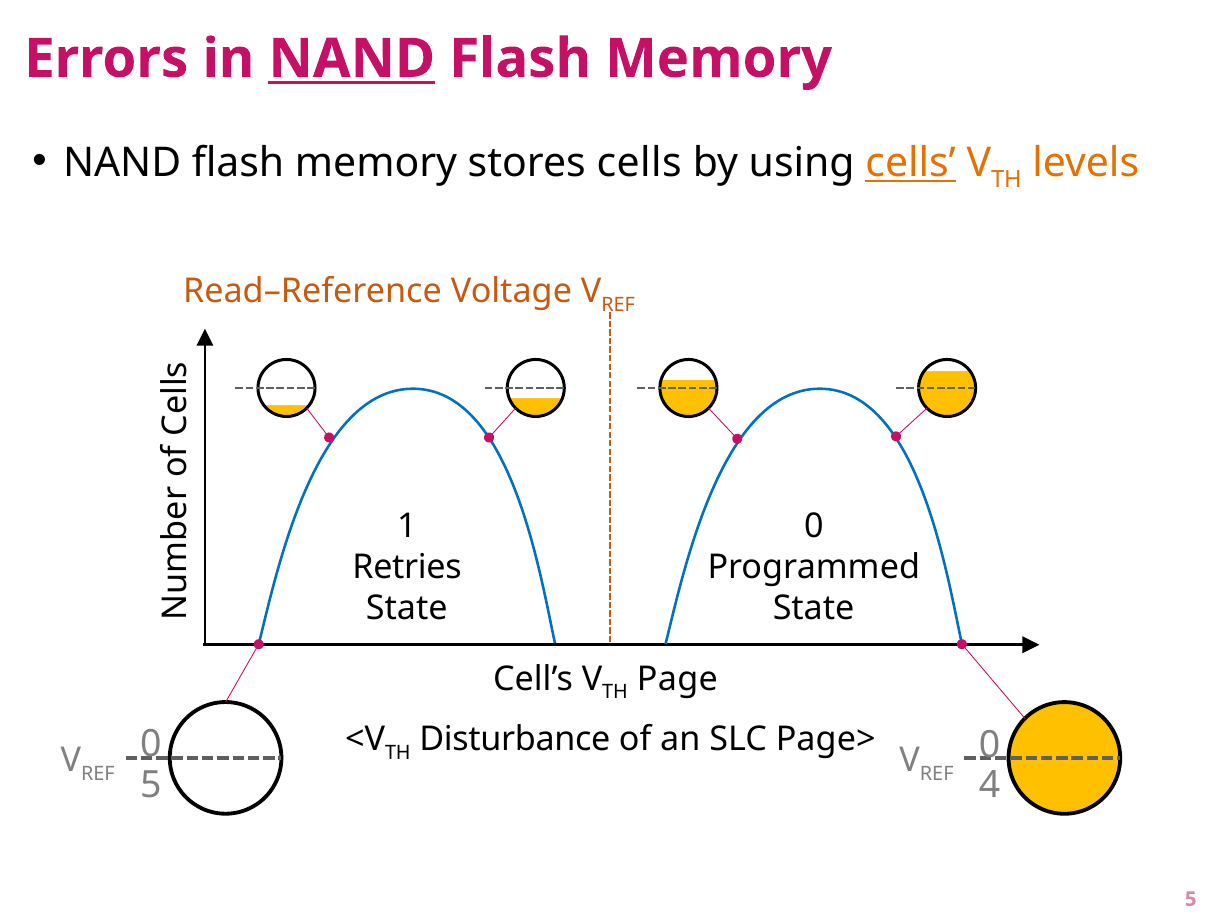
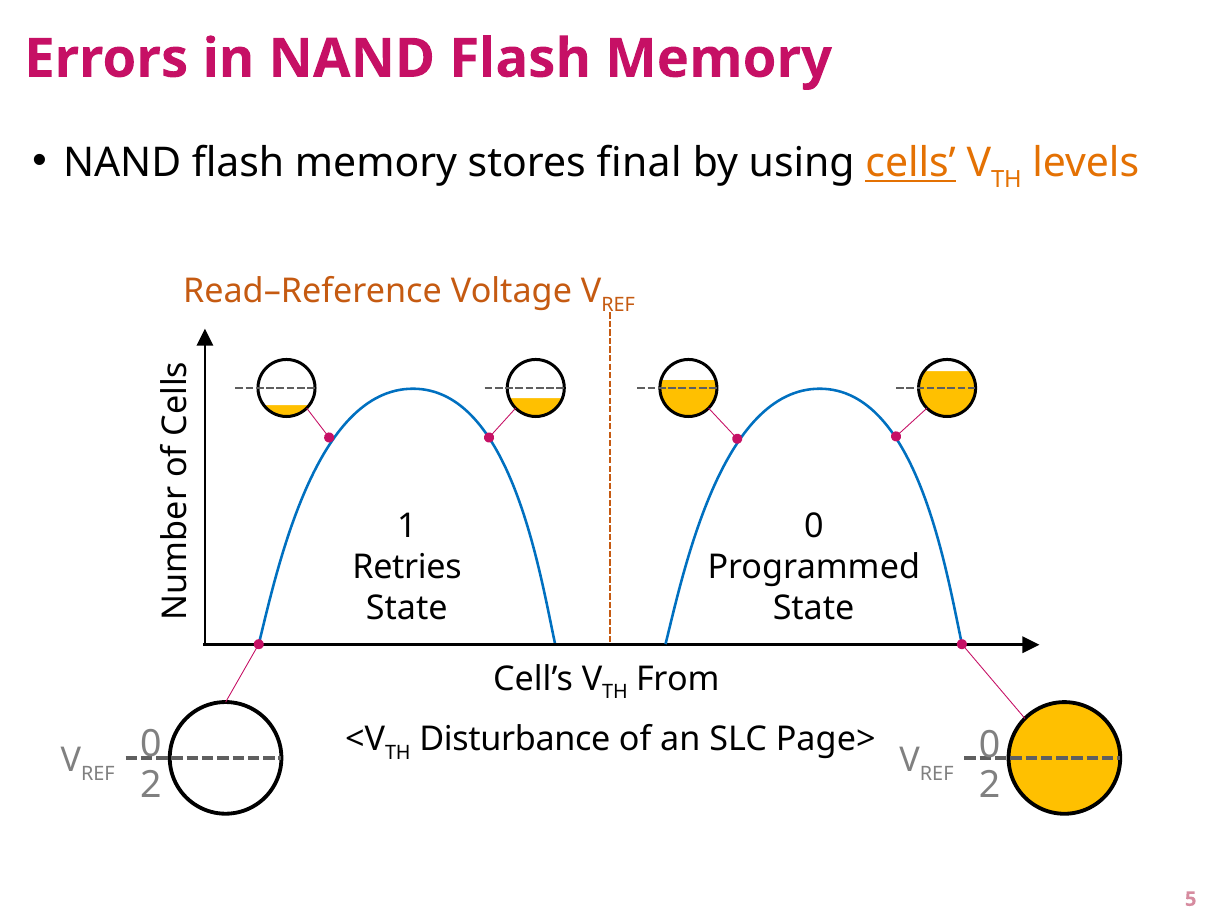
NAND at (352, 59) underline: present -> none
stores cells: cells -> final
Page: Page -> From
4 at (990, 785): 4 -> 2
5 at (151, 785): 5 -> 2
